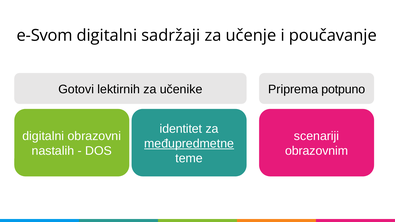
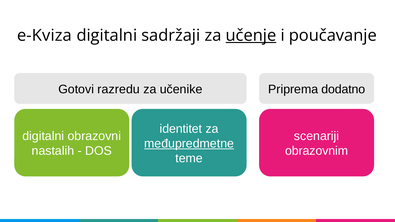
e-Svom: e-Svom -> e-Kviza
učenje underline: none -> present
lektirnih: lektirnih -> razredu
potpuno: potpuno -> dodatno
